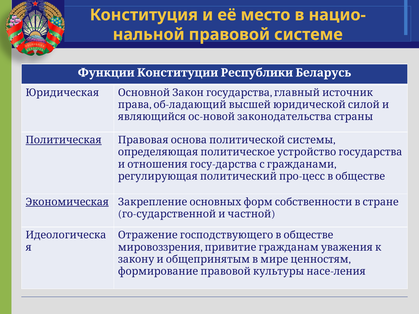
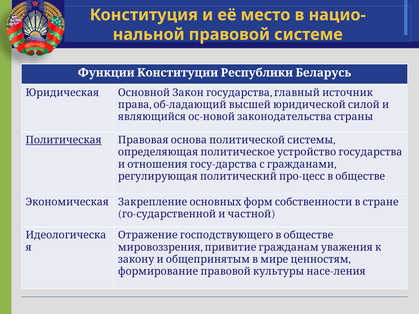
Экономическая underline: present -> none
